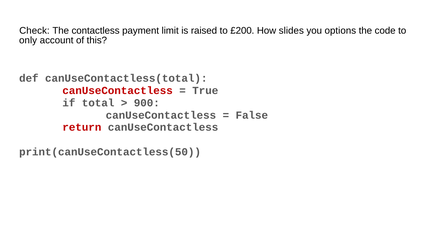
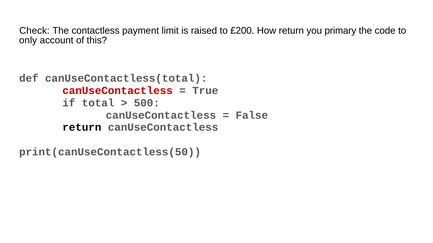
How slides: slides -> return
options: options -> primary
900: 900 -> 500
return at (82, 128) colour: red -> black
